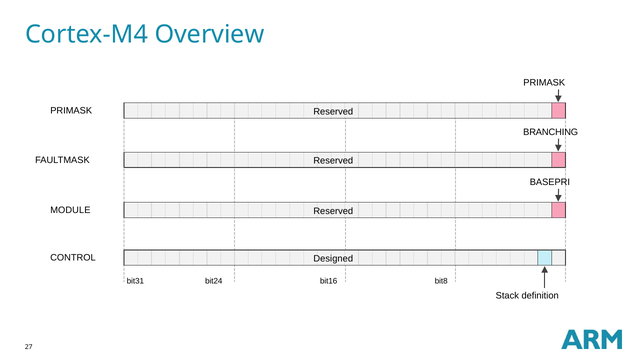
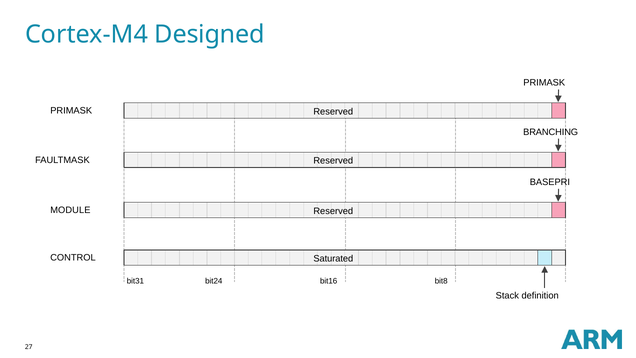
Overview: Overview -> Designed
Designed: Designed -> Saturated
